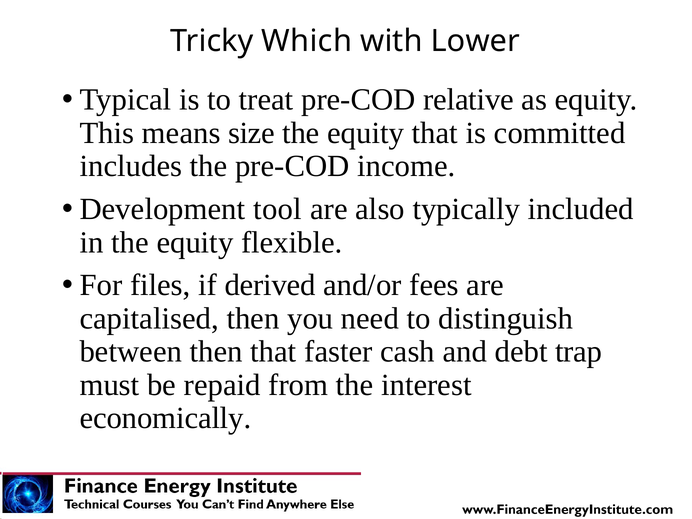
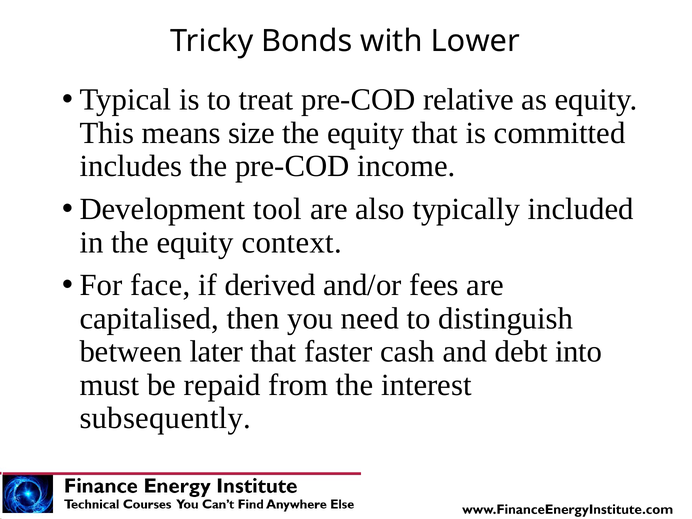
Which: Which -> Bonds
flexible: flexible -> context
files: files -> face
between then: then -> later
trap: trap -> into
economically: economically -> subsequently
